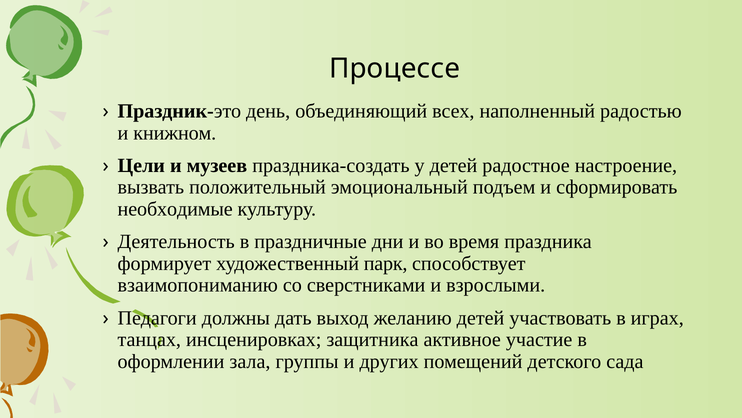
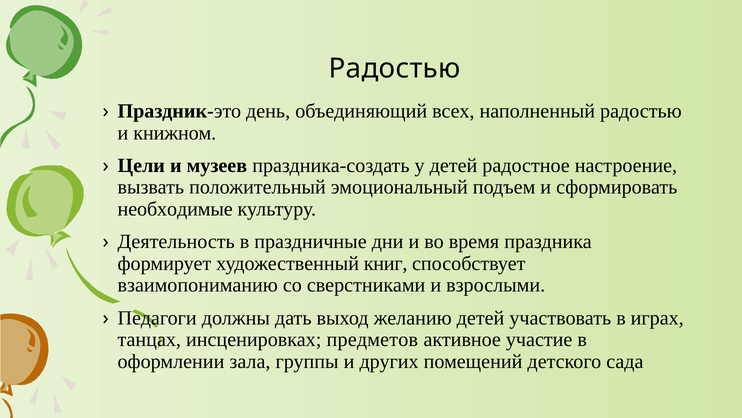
Процессе at (395, 68): Процессе -> Радостью
парк: парк -> книг
защитника: защитника -> предметов
